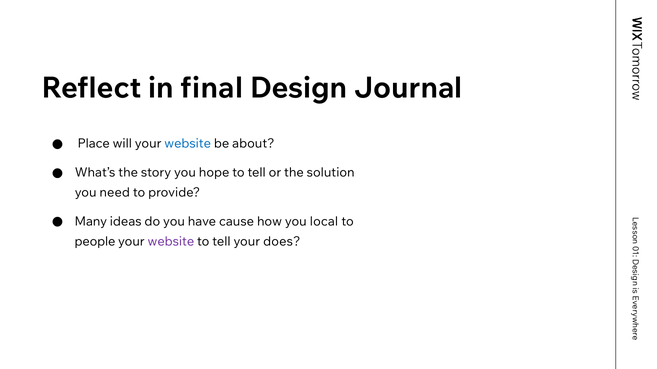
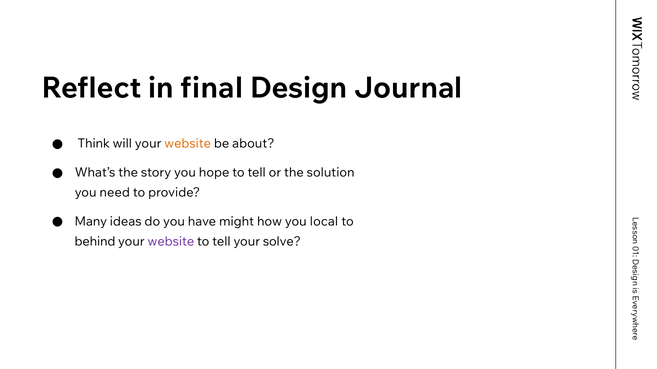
Place: Place -> Think
website at (188, 144) colour: blue -> orange
cause: cause -> might
people: people -> behind
does: does -> solve
